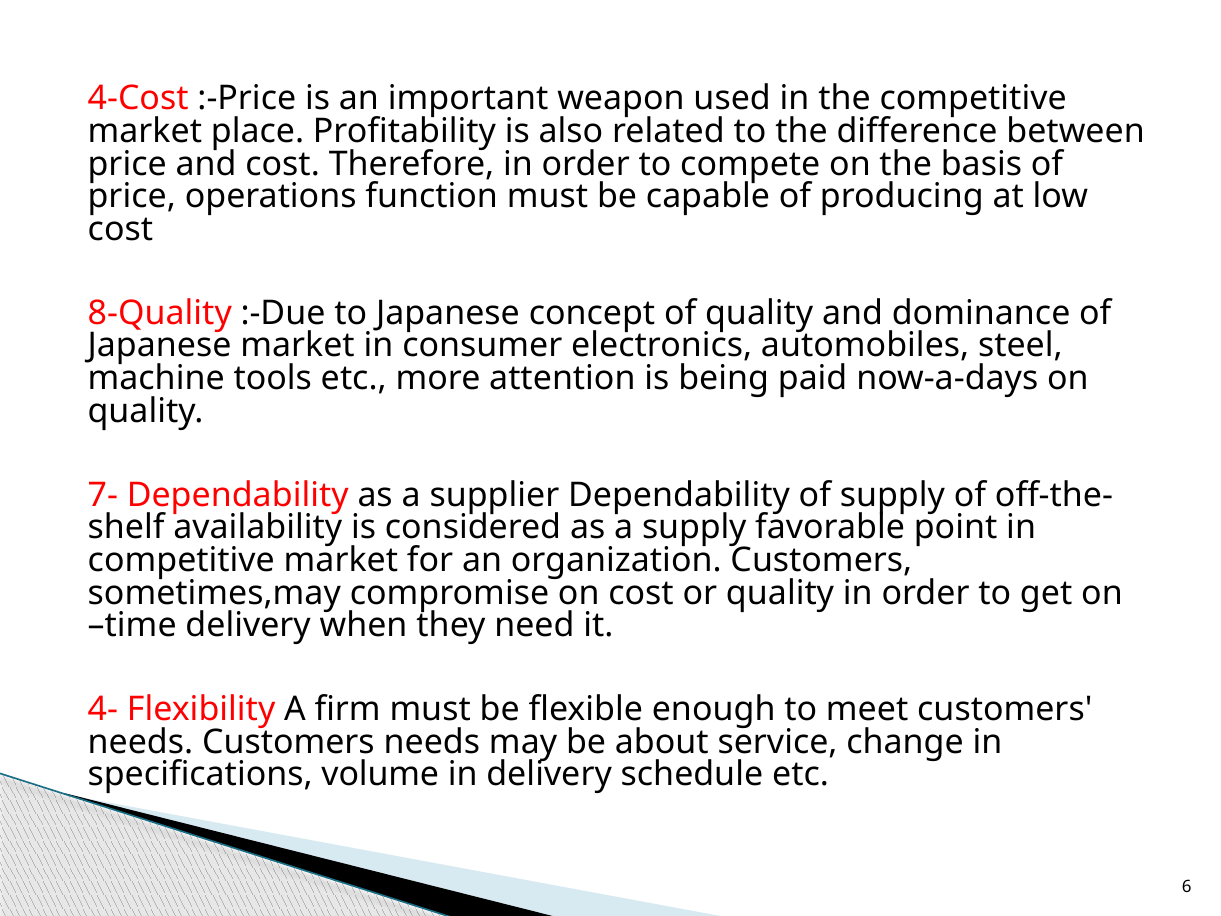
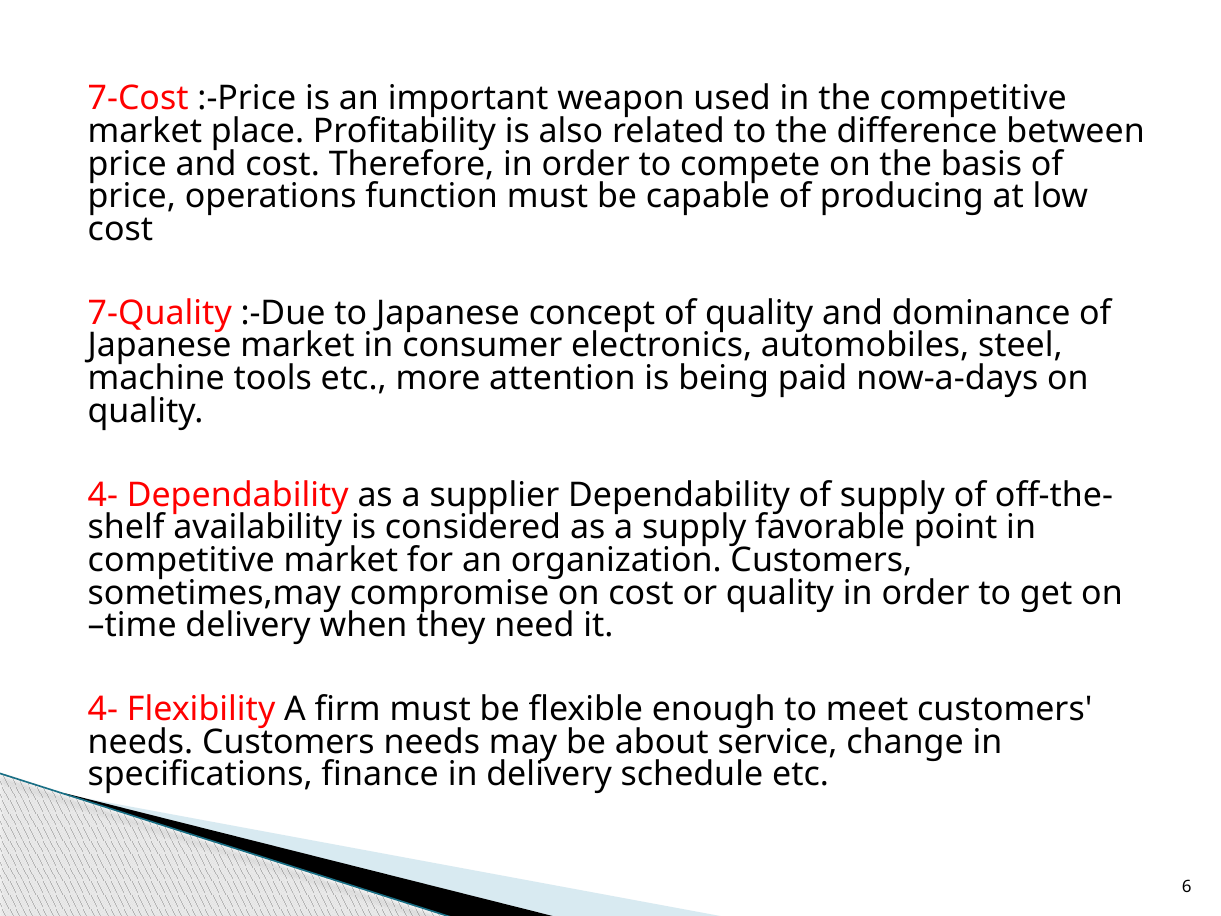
4-Cost: 4-Cost -> 7-Cost
8-Quality: 8-Quality -> 7-Quality
7- at (103, 495): 7- -> 4-
volume: volume -> finance
